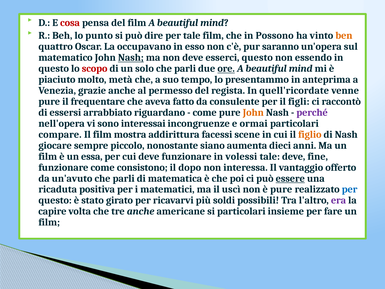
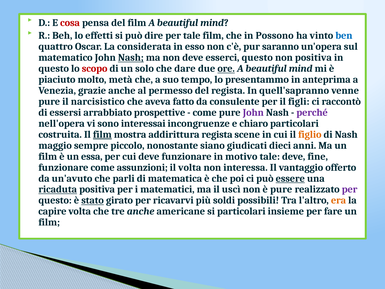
punto: punto -> effetti
ben colour: orange -> blue
occupavano: occupavano -> considerata
non essendo: essendo -> positiva
parli at (185, 69): parli -> dare
quell'ricordate: quell'ricordate -> quell'sapranno
frequentare: frequentare -> narcisistico
riguardano: riguardano -> prospettive
John at (253, 112) colour: orange -> purple
ormai: ormai -> chiaro
compare: compare -> costruita
film at (102, 134) underline: none -> present
addirittura facessi: facessi -> regista
giocare: giocare -> maggio
aumenta: aumenta -> giudicati
volessi: volessi -> motivo
consistono: consistono -> assunzioni
il dopo: dopo -> volta
ricaduta underline: none -> present
per at (350, 189) colour: blue -> purple
stato underline: none -> present
era colour: purple -> orange
